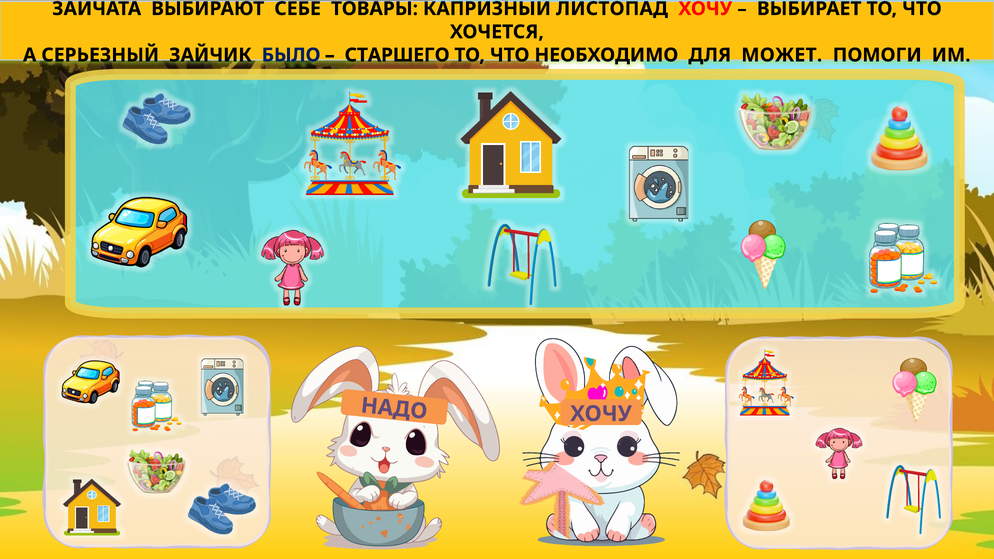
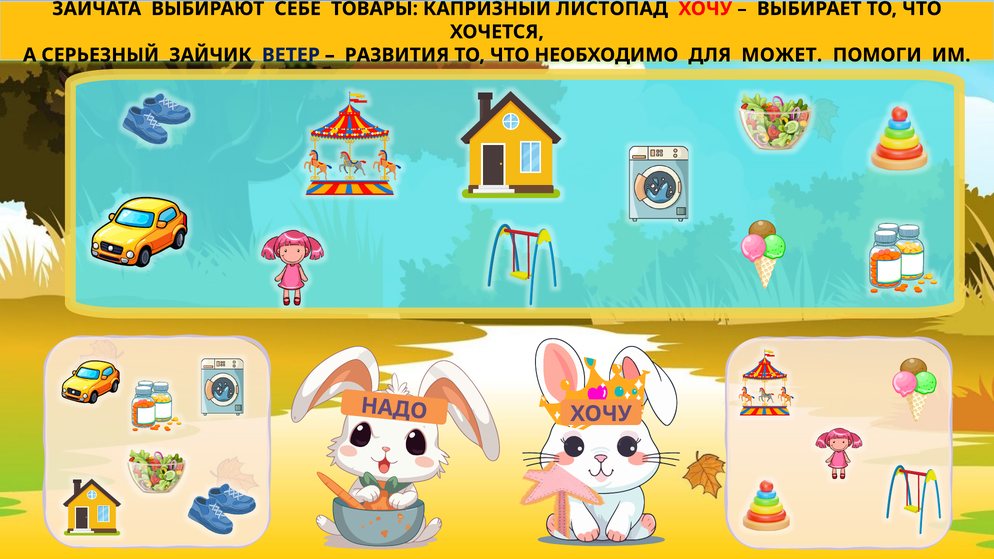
БЫЛО: БЫЛО -> ВЕТЕР
СТАРШЕГО: СТАРШЕГО -> РАЗВИТИЯ
